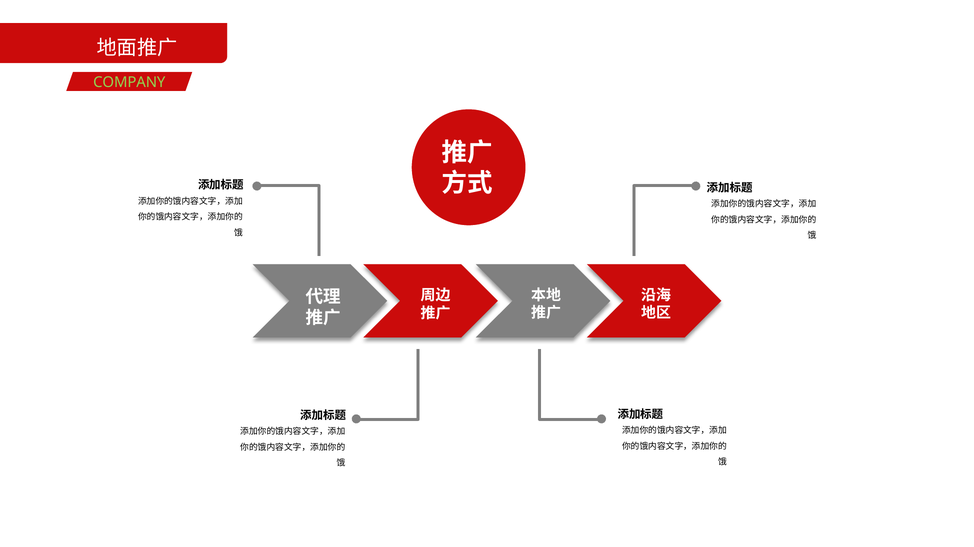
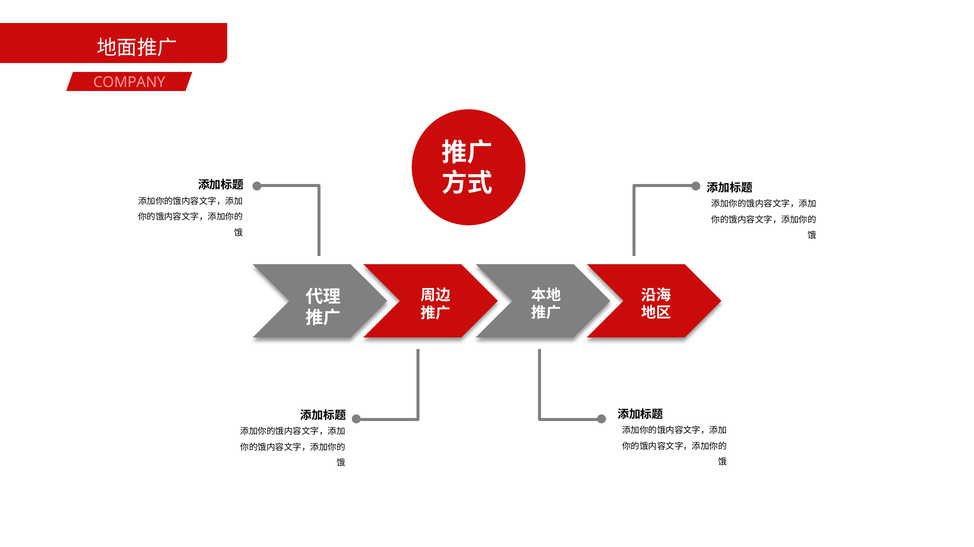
COMPANY colour: light green -> pink
